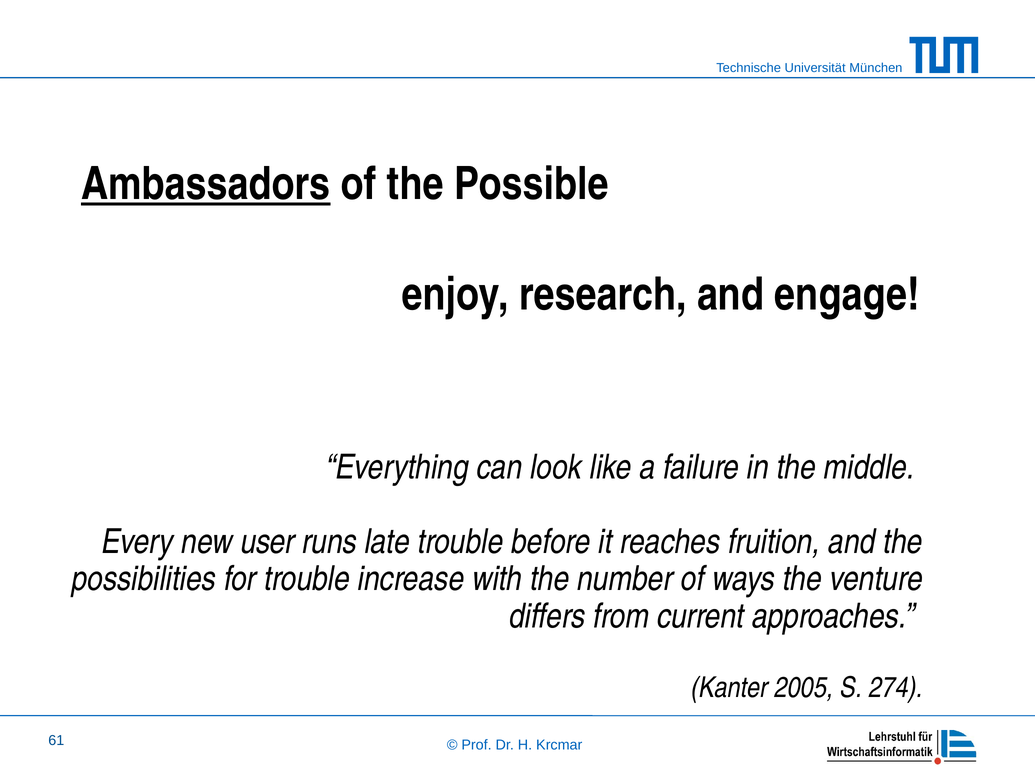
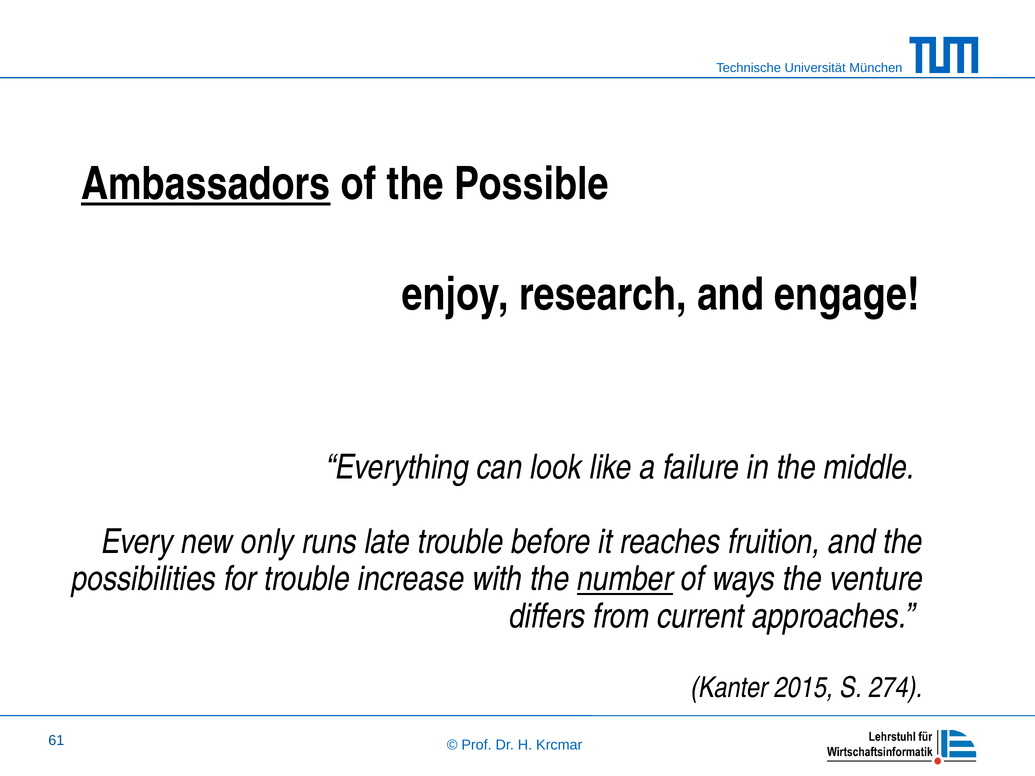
user: user -> only
number underline: none -> present
2005: 2005 -> 2015
